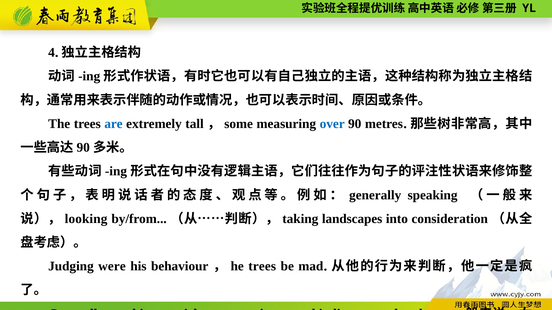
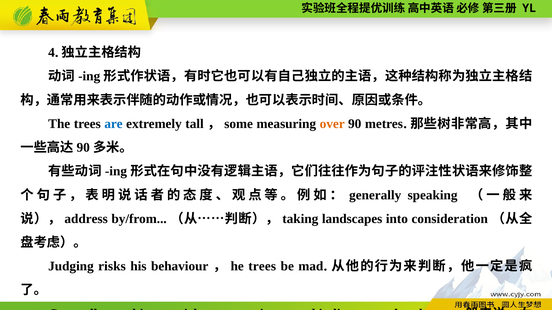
over colour: blue -> orange
looking: looking -> address
were: were -> risks
